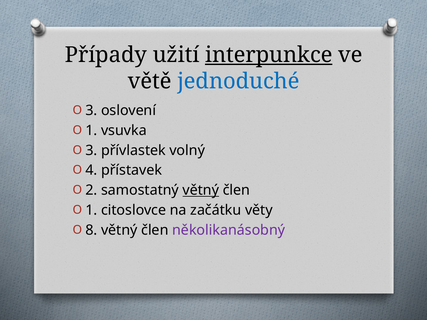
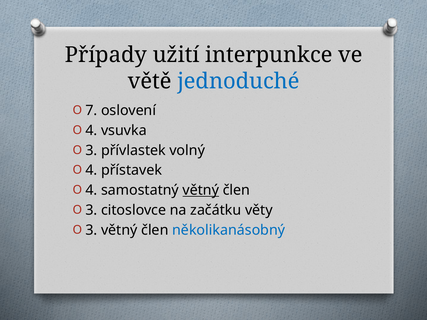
interpunkce underline: present -> none
3 at (91, 111): 3 -> 7
1 at (91, 131): 1 -> 4
2 at (91, 190): 2 -> 4
1 at (91, 210): 1 -> 3
8 at (91, 230): 8 -> 3
několikanásobný colour: purple -> blue
